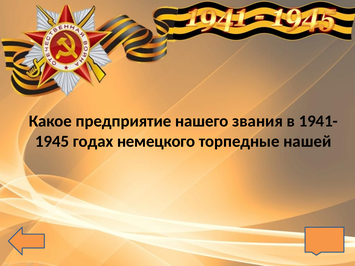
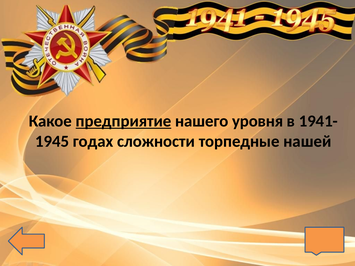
предприятие underline: none -> present
звания: звания -> уровня
немецкого: немецкого -> сложности
